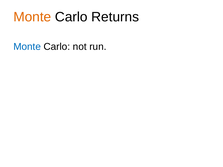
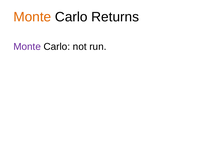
Monte at (27, 47) colour: blue -> purple
